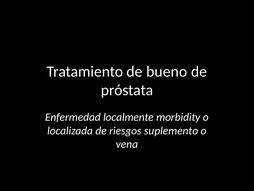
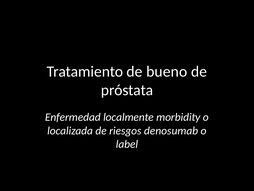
suplemento: suplemento -> denosumab
vena: vena -> label
